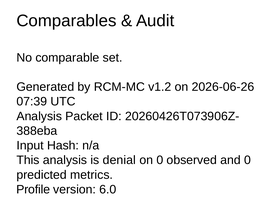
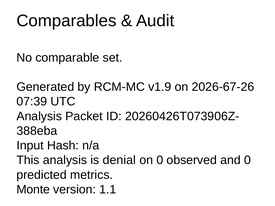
v1.2: v1.2 -> v1.9
2026-06-26: 2026-06-26 -> 2026-67-26
Profile: Profile -> Monte
6.0: 6.0 -> 1.1
